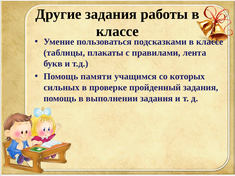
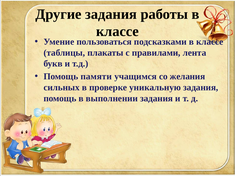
которых: которых -> желания
пройденный: пройденный -> уникальную
